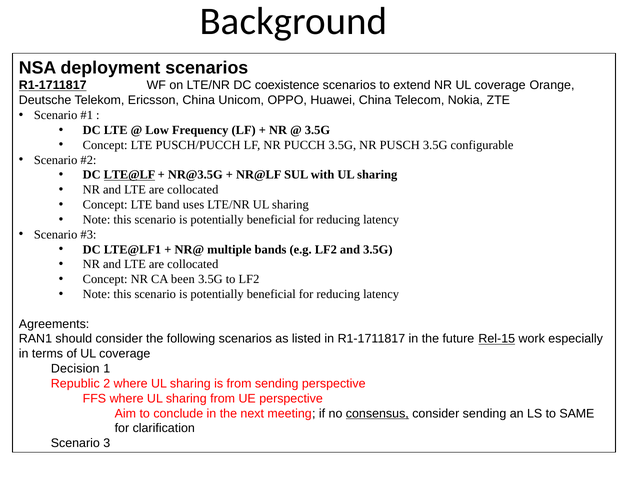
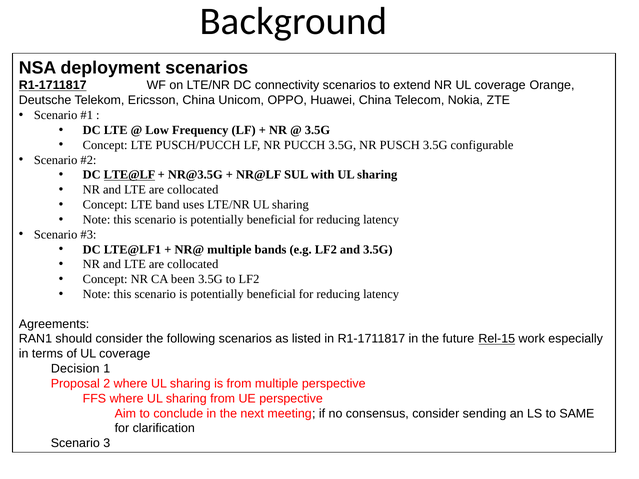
coexistence: coexistence -> connectivity
Republic: Republic -> Proposal
from sending: sending -> multiple
consensus underline: present -> none
